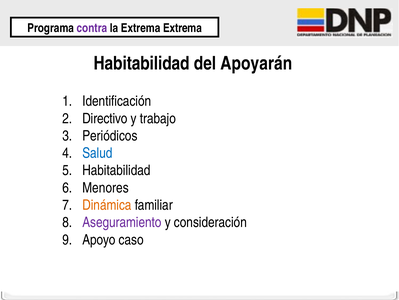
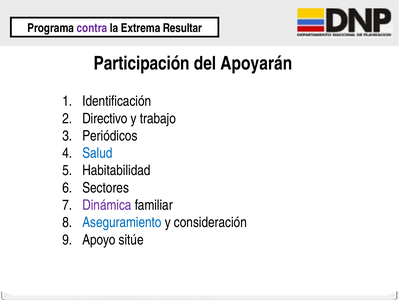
Extrema Extrema: Extrema -> Resultar
Habitabilidad at (142, 63): Habitabilidad -> Participación
Menores: Menores -> Sectores
Dinámica colour: orange -> purple
Aseguramiento colour: purple -> blue
caso: caso -> sitúe
